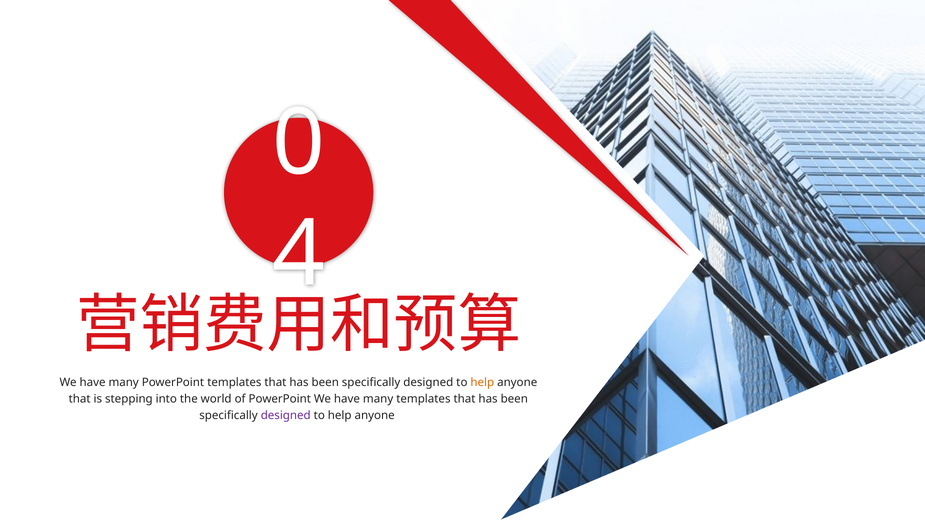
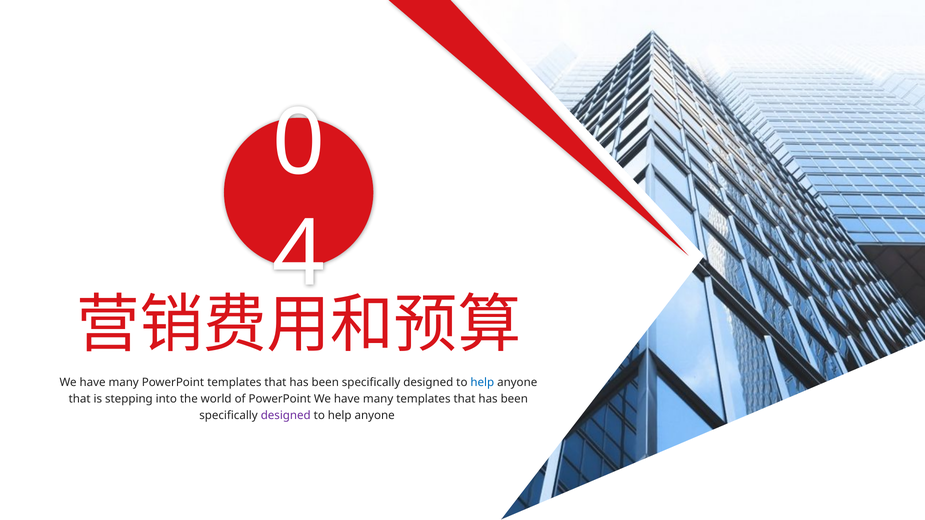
help at (482, 383) colour: orange -> blue
